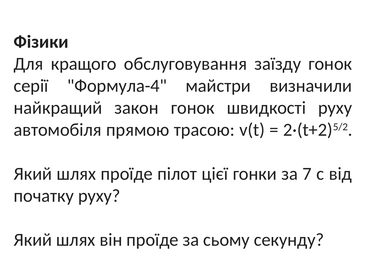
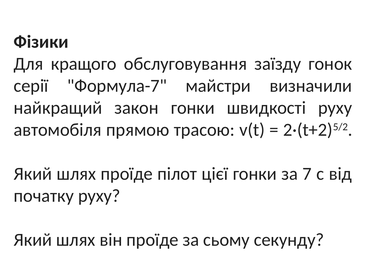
Формула-4: Формула-4 -> Формула-7
закон гонок: гонок -> гонки
